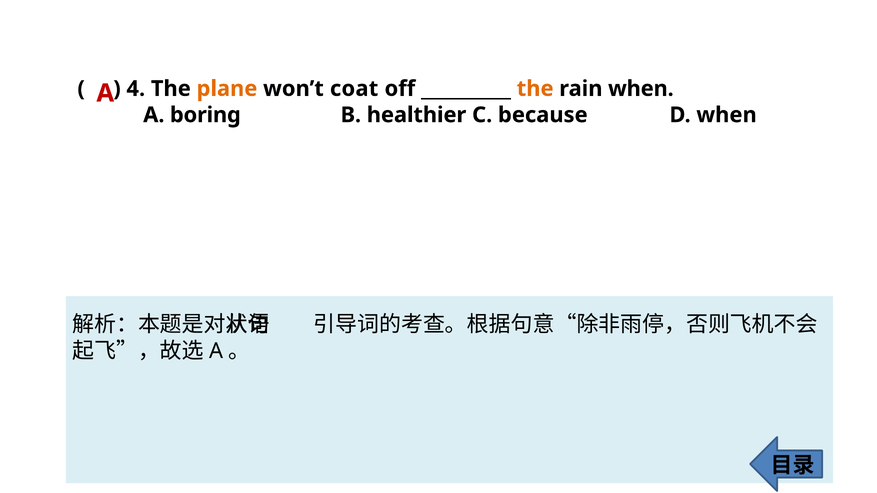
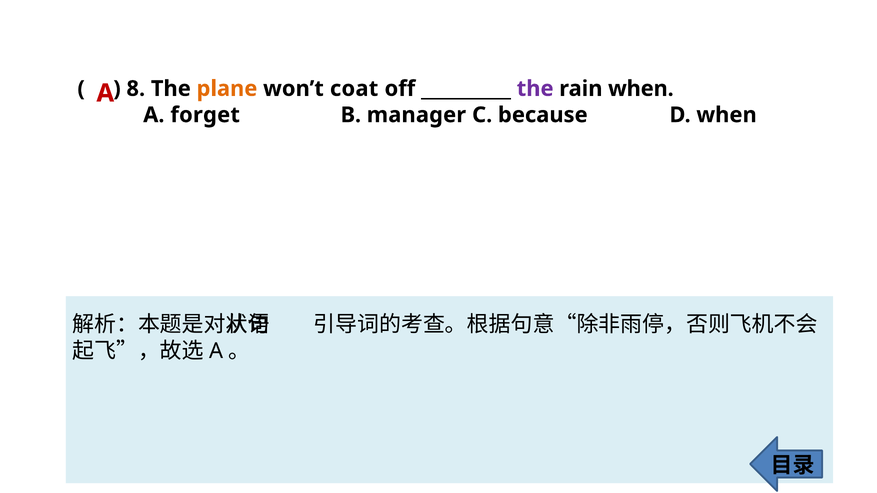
4: 4 -> 8
the at (535, 89) colour: orange -> purple
boring: boring -> forget
healthier: healthier -> manager
